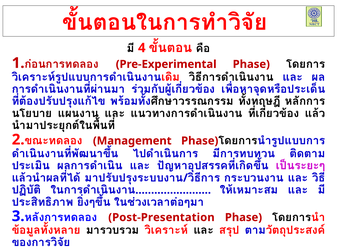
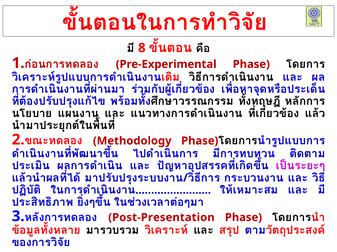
4: 4 -> 8
Management: Management -> Methodology
